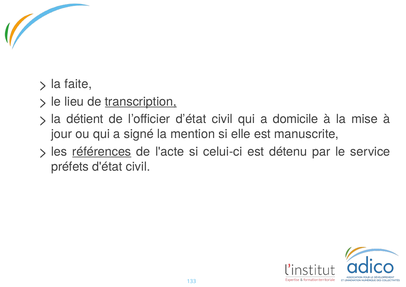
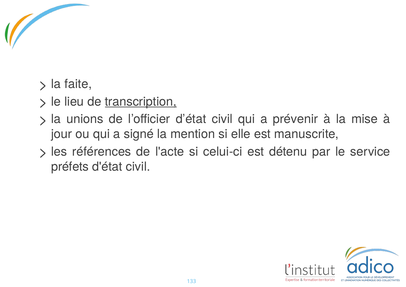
détient: détient -> unions
domicile: domicile -> prévenir
références underline: present -> none
